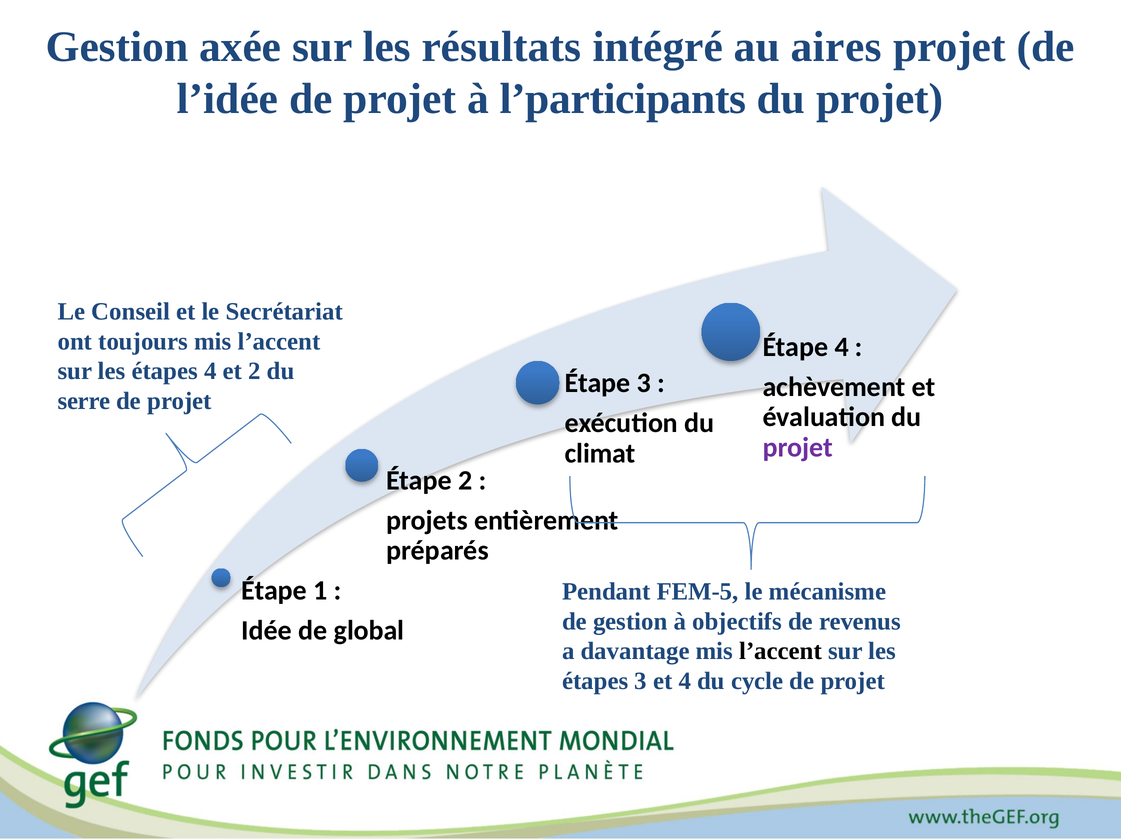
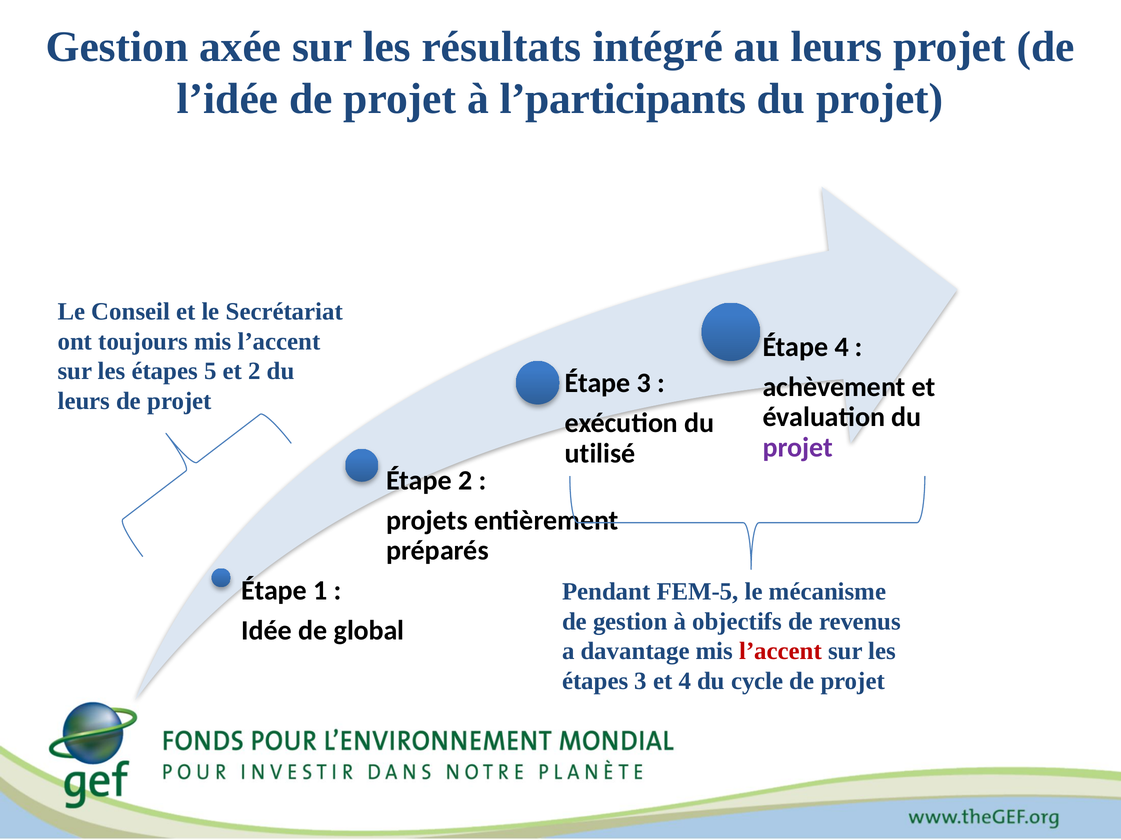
au aires: aires -> leurs
étapes 4: 4 -> 5
serre at (84, 401): serre -> leurs
climat: climat -> utilisé
l’accent at (781, 652) colour: black -> red
